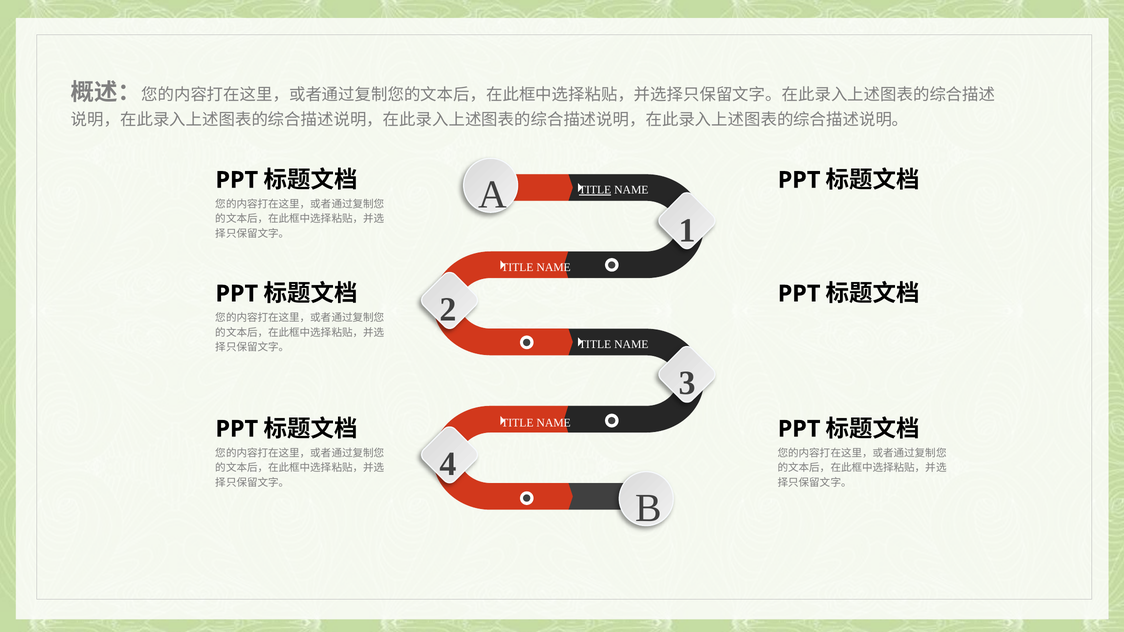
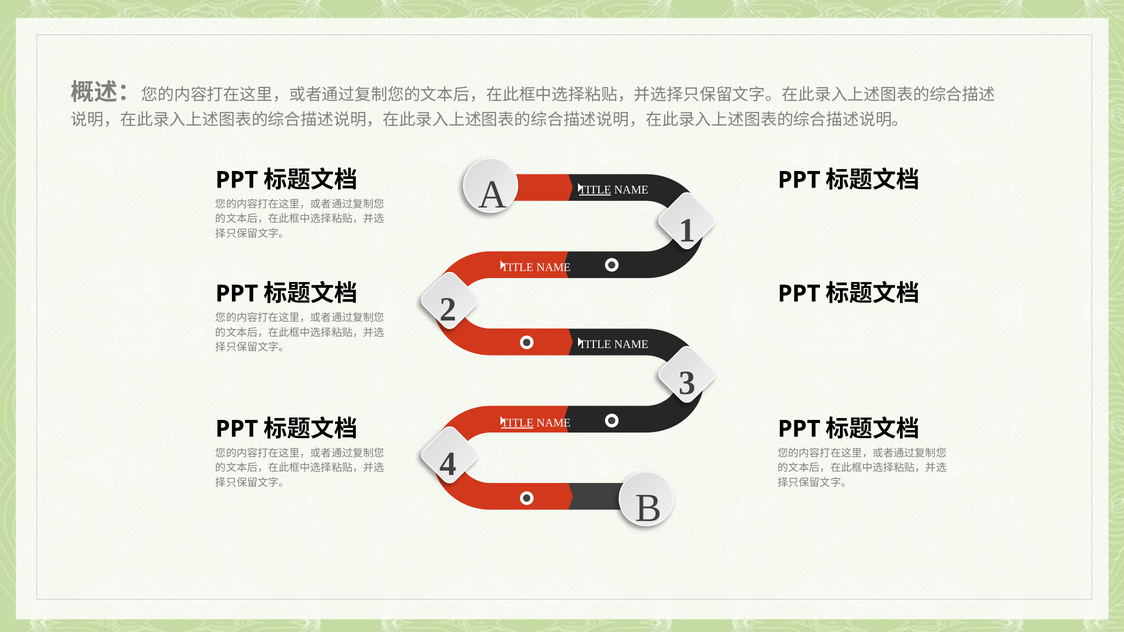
TITLE at (517, 423) underline: none -> present
